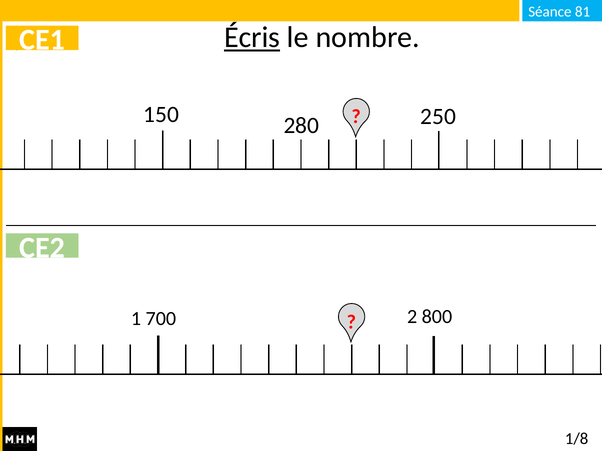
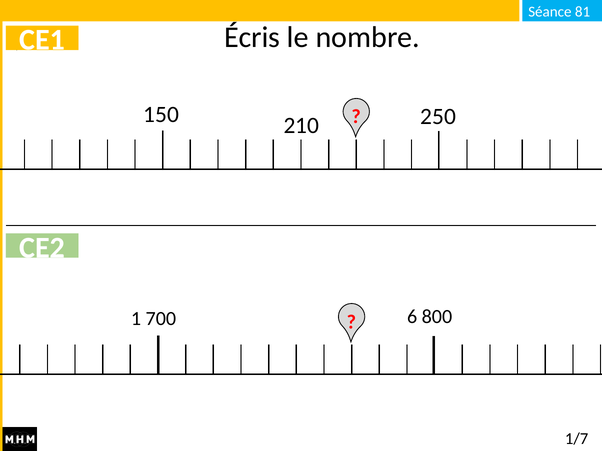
Écris underline: present -> none
280: 280 -> 210
2: 2 -> 6
1/8: 1/8 -> 1/7
